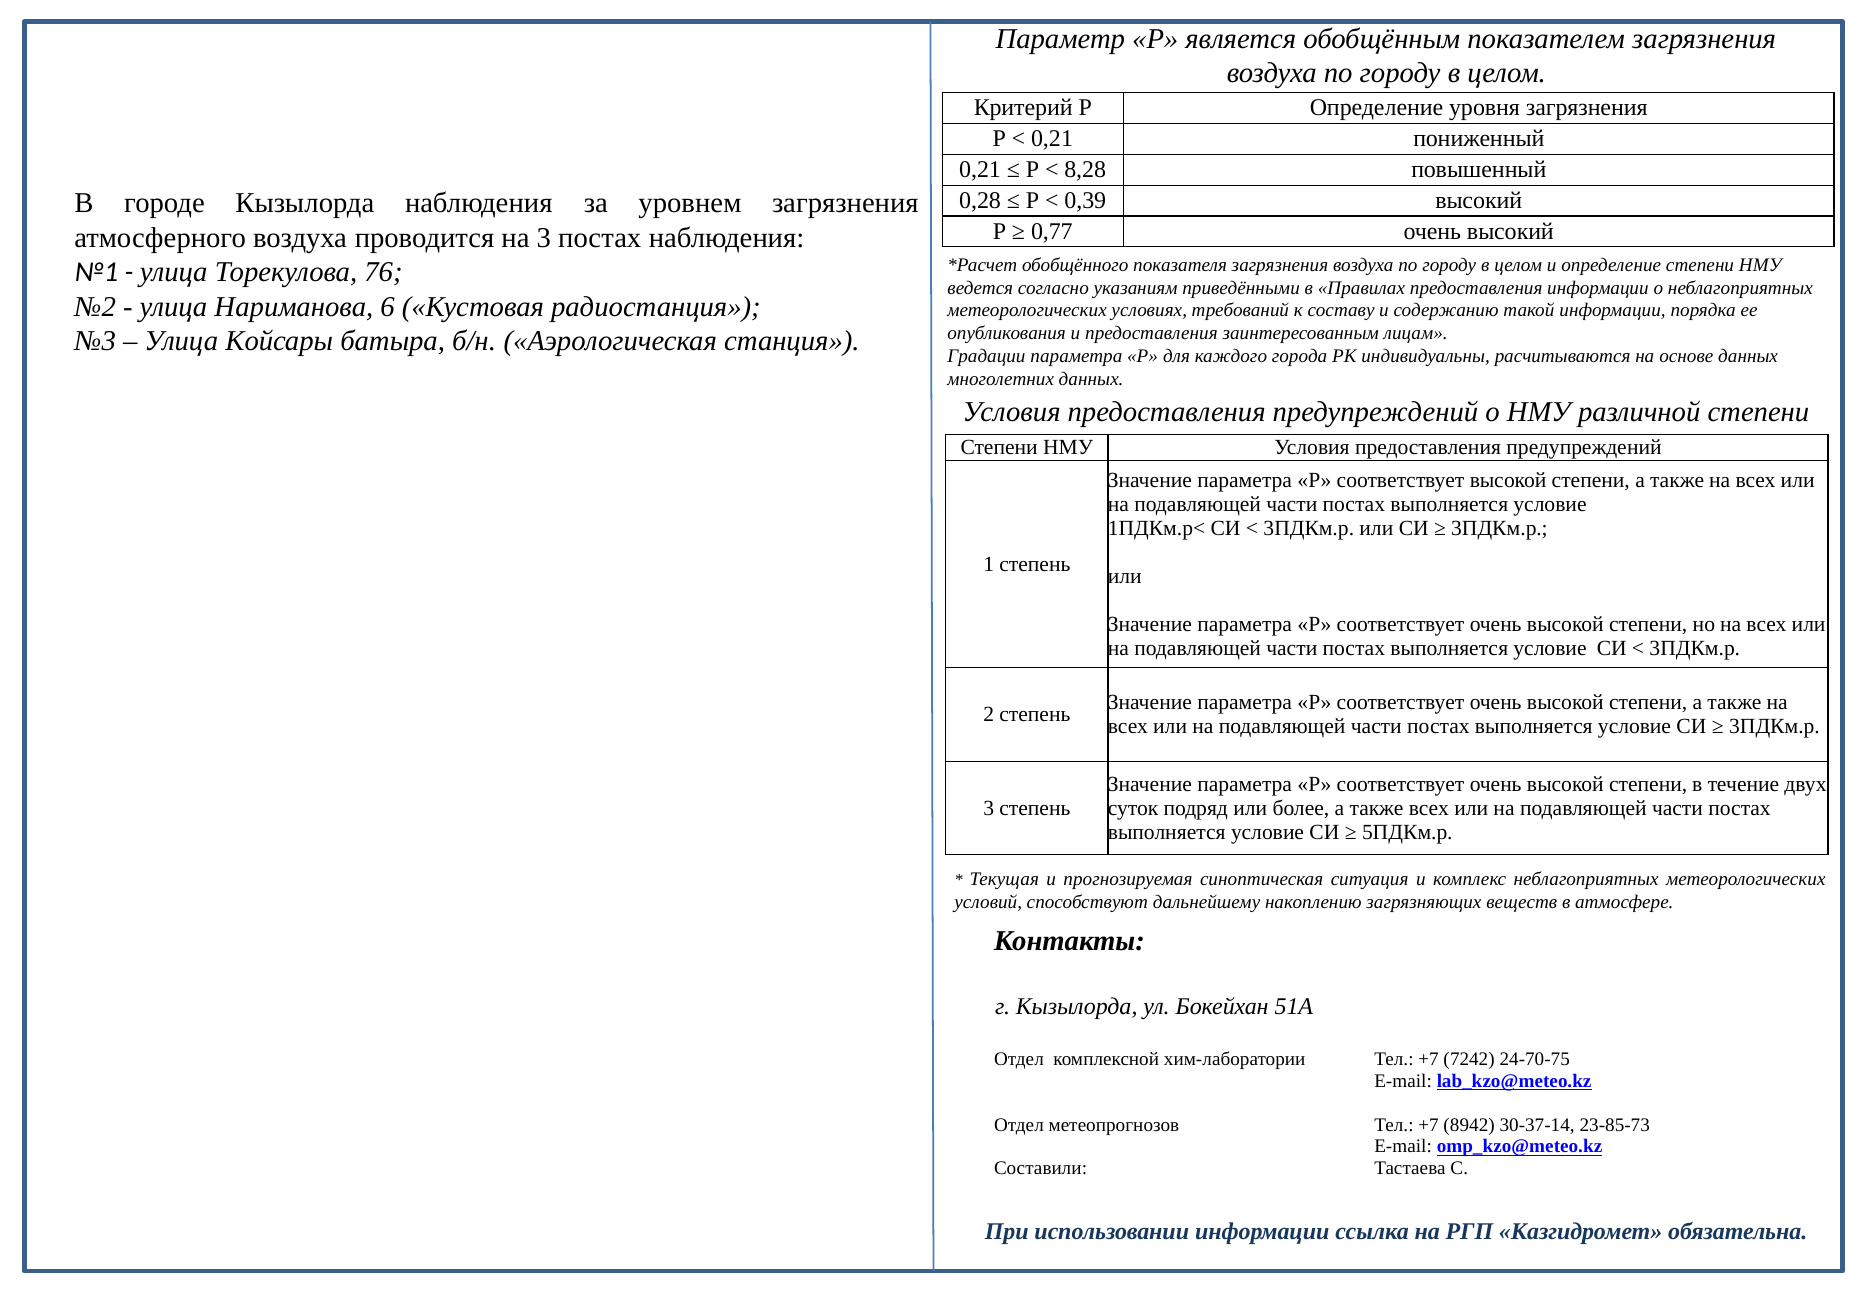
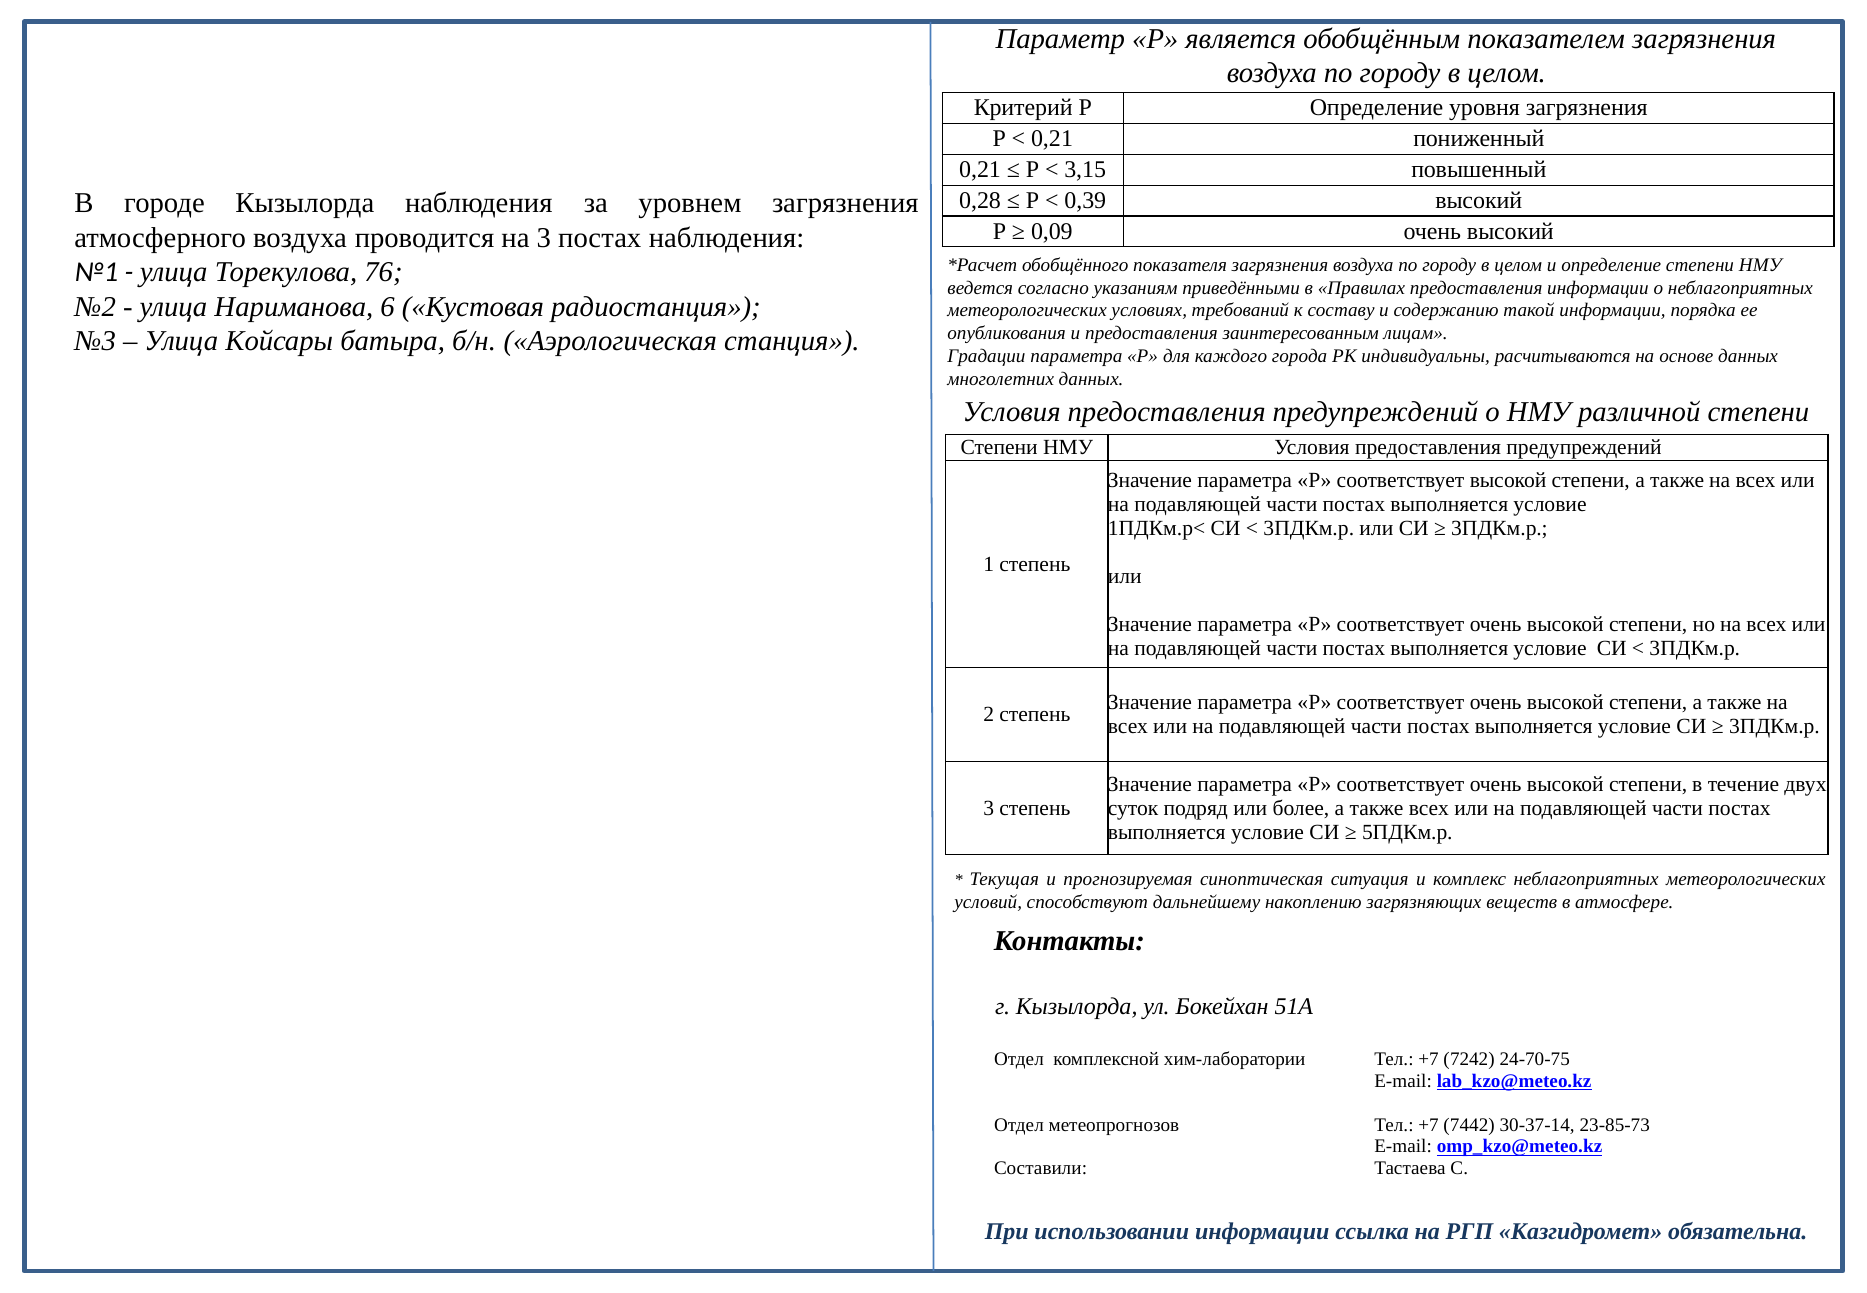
8,28: 8,28 -> 3,15
0,77: 0,77 -> 0,09
8942: 8942 -> 7442
